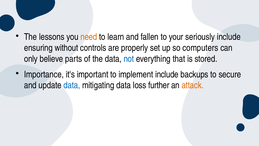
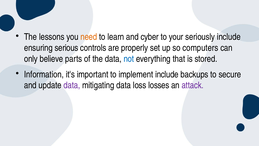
fallen: fallen -> cyber
without: without -> serious
Importance: Importance -> Information
data at (72, 85) colour: blue -> purple
further: further -> losses
attack colour: orange -> purple
